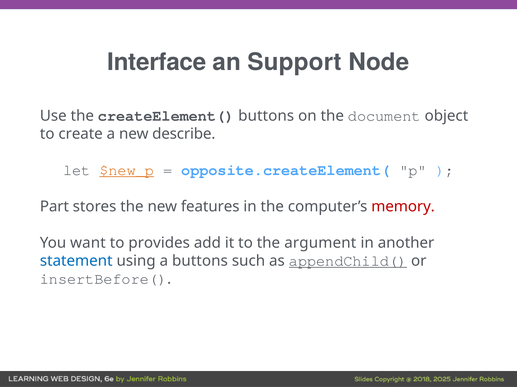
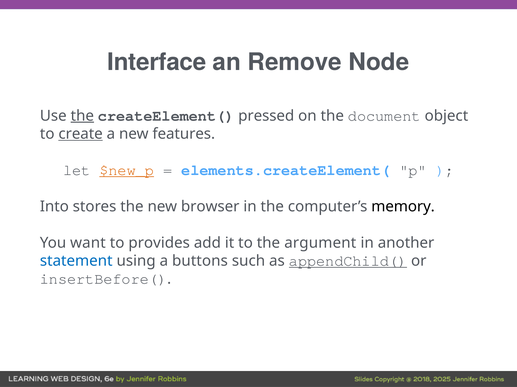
Support: Support -> Remove
the at (82, 116) underline: none -> present
createElement( buttons: buttons -> pressed
create underline: none -> present
describe: describe -> features
opposite.createElement(: opposite.createElement( -> elements.createElement(
Part: Part -> Into
features: features -> browser
memory colour: red -> black
